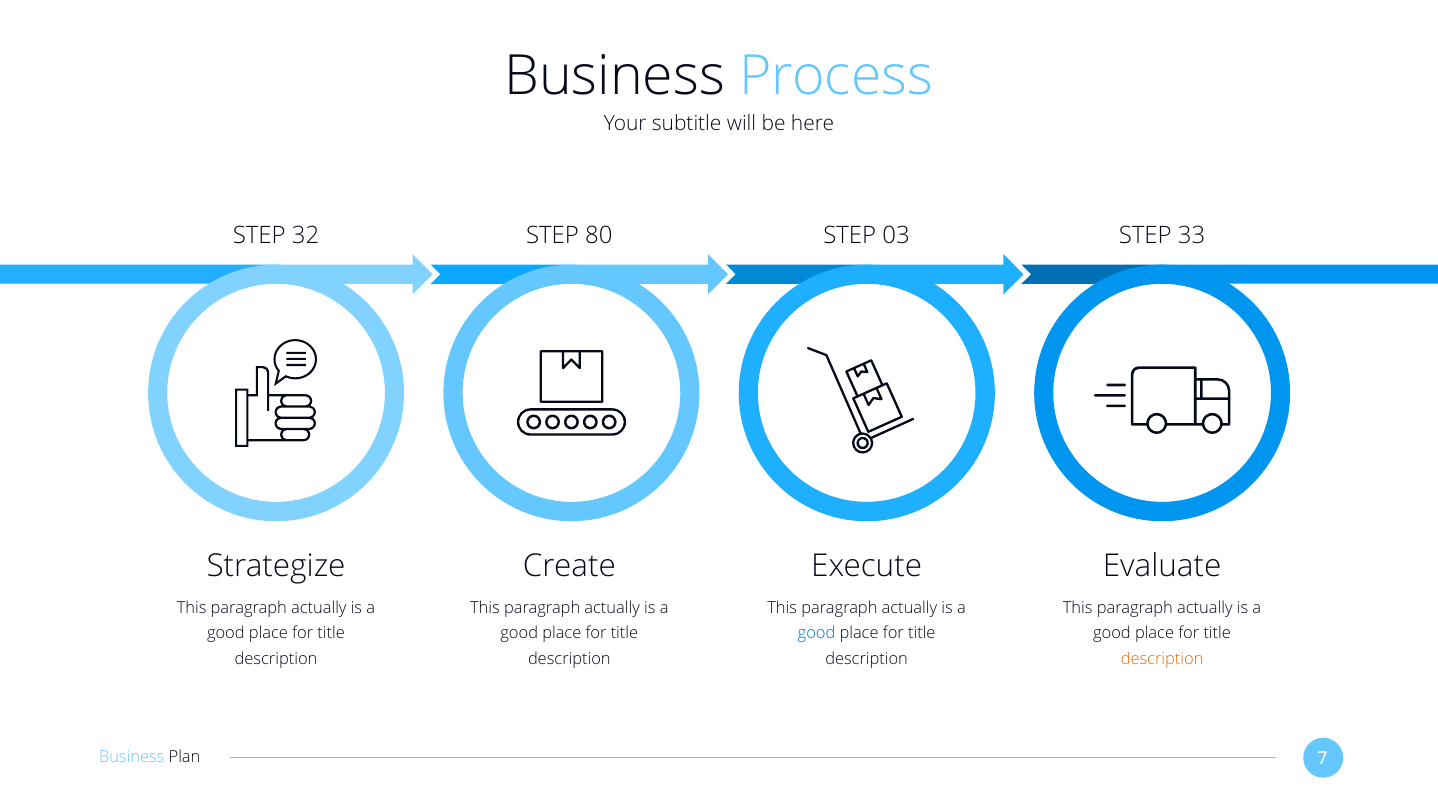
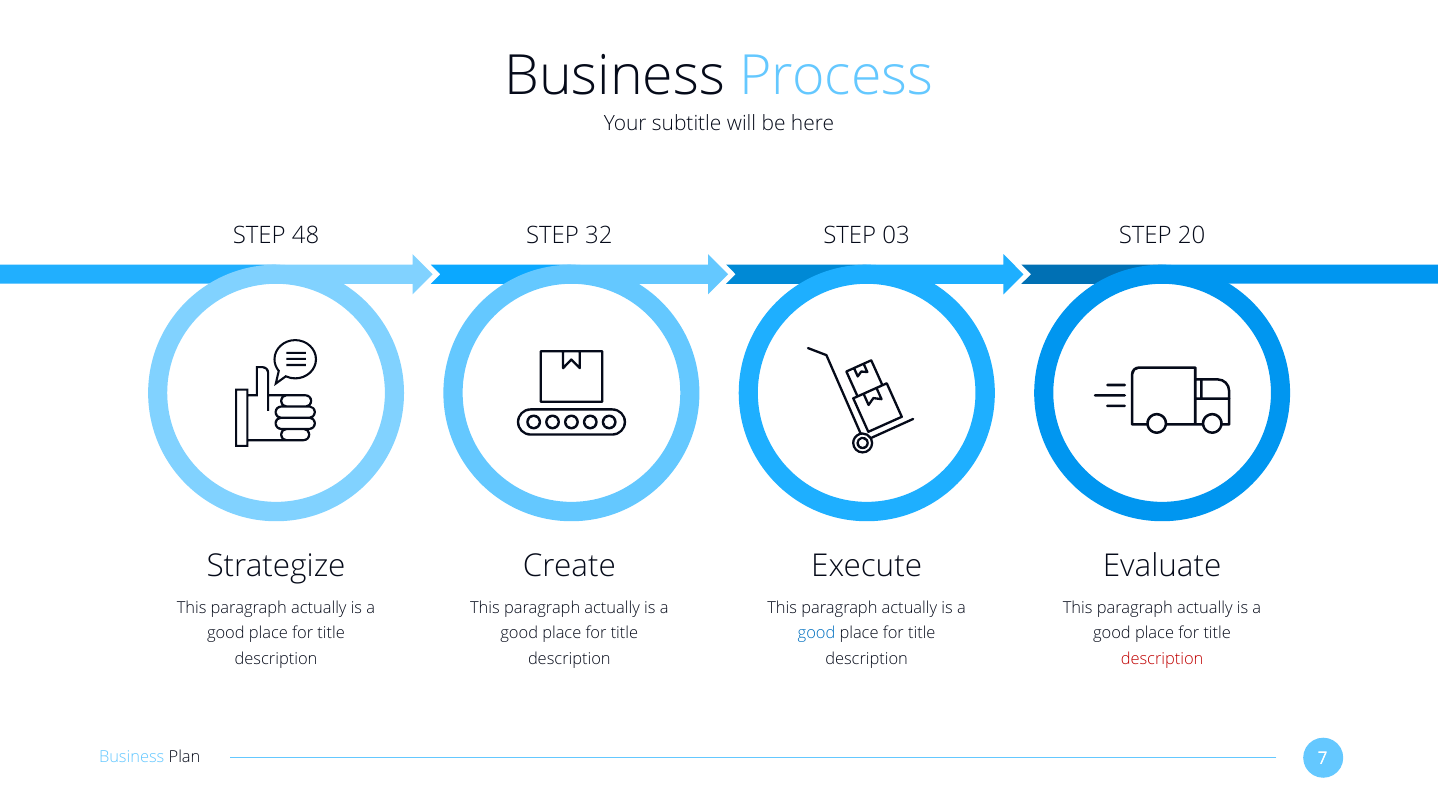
32: 32 -> 48
80: 80 -> 32
33: 33 -> 20
description at (1162, 659) colour: orange -> red
